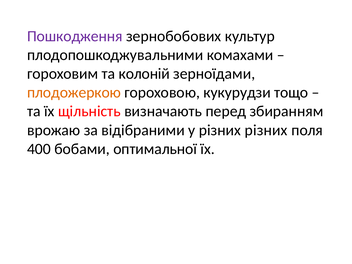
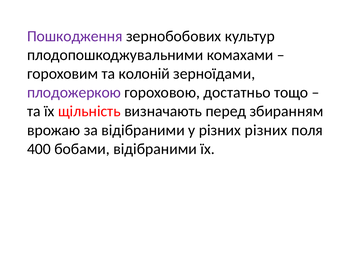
плодожеркою colour: orange -> purple
кукурудзи: кукурудзи -> достатньо
бобами оптимальної: оптимальної -> відібраними
